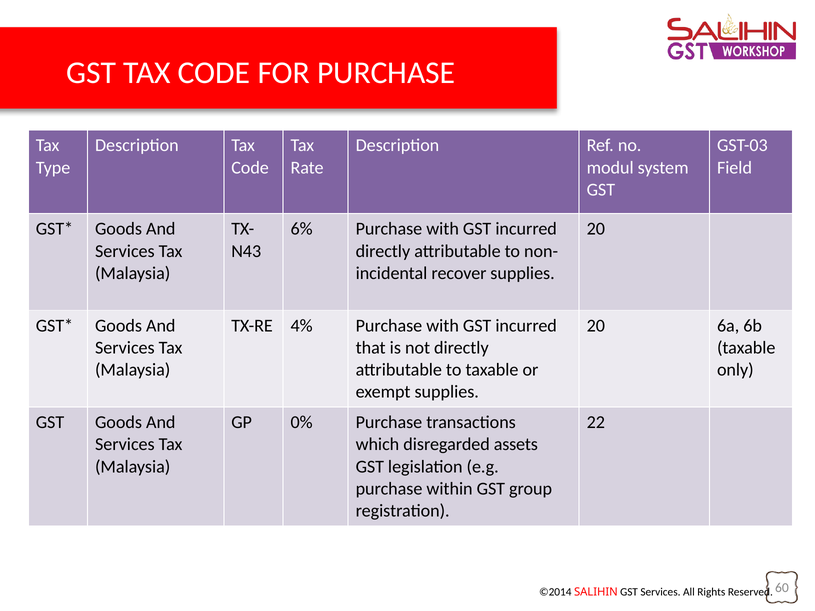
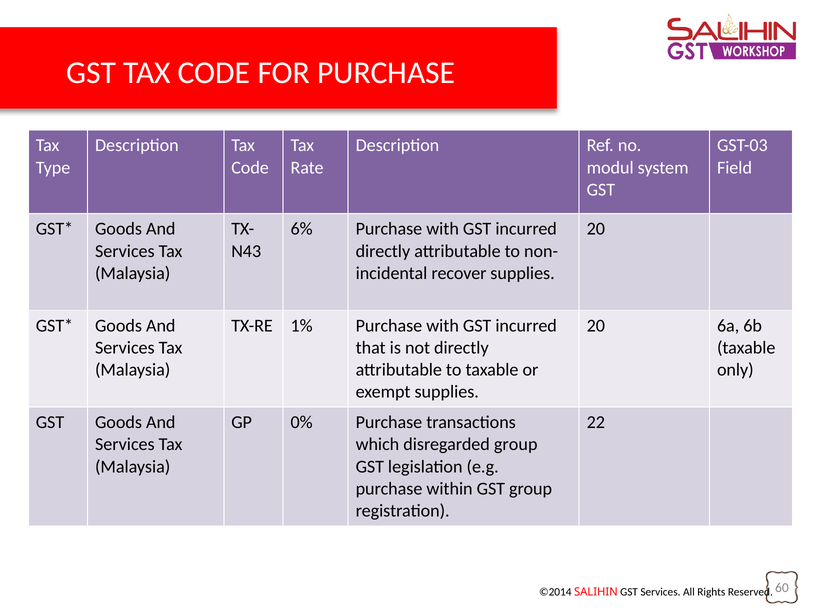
4%: 4% -> 1%
disregarded assets: assets -> group
